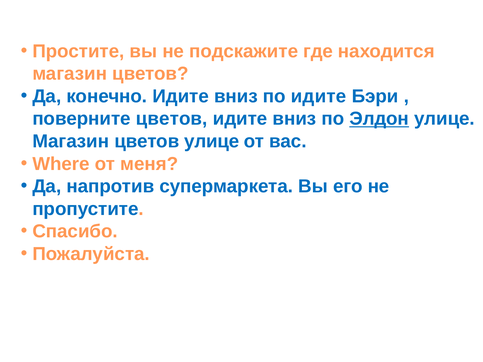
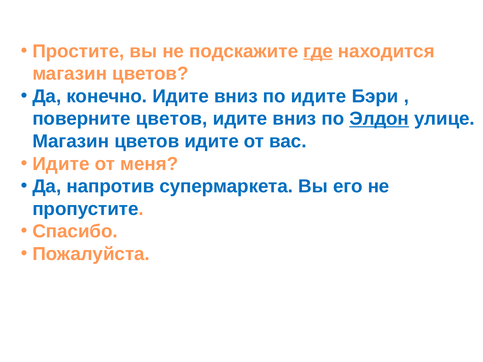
где underline: none -> present
Магазин цветов улице: улице -> идите
Where at (61, 164): Where -> Идите
